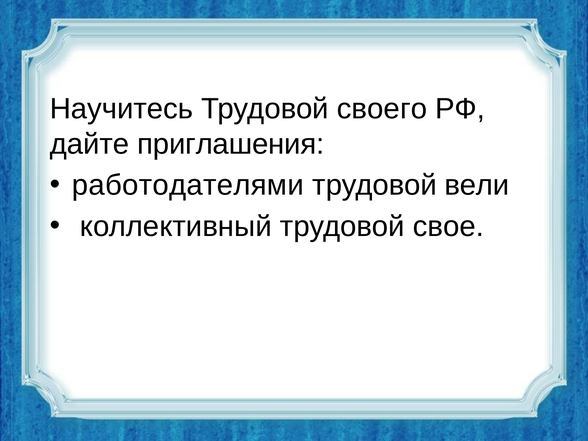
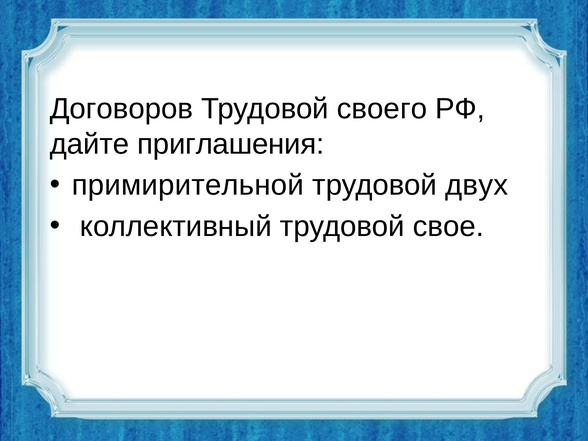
Научитесь: Научитесь -> Договоров
работодателями: работодателями -> примирительной
вели: вели -> двух
